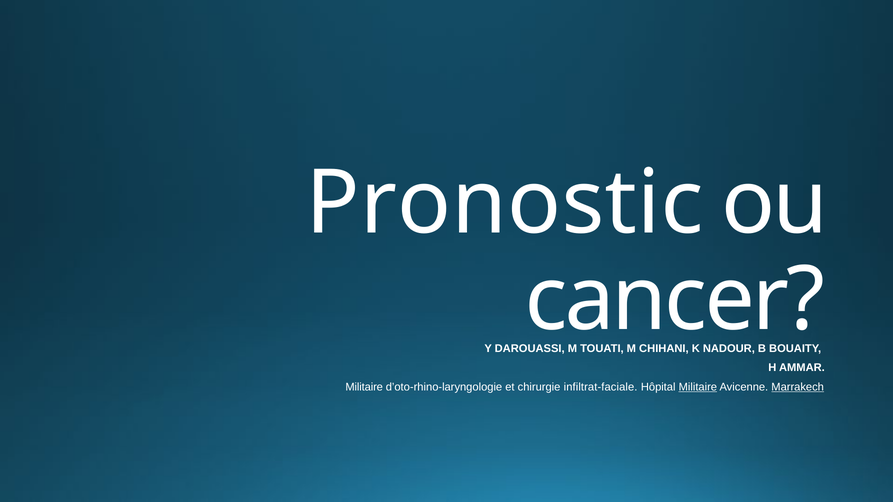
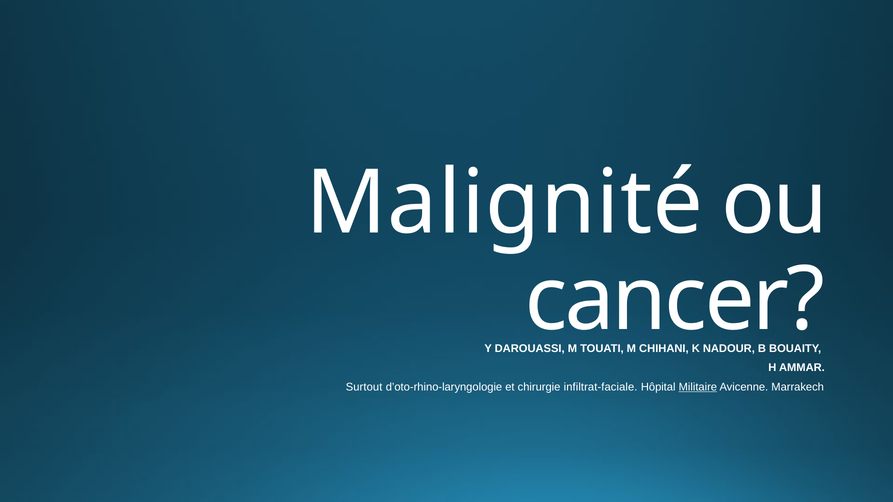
Pronostic: Pronostic -> Malignité
Militaire at (364, 387): Militaire -> Surtout
Marrakech underline: present -> none
